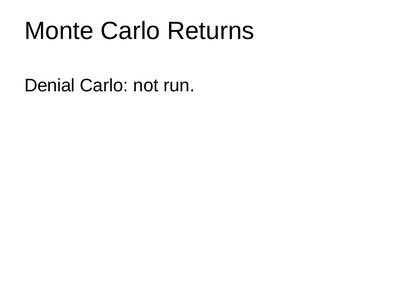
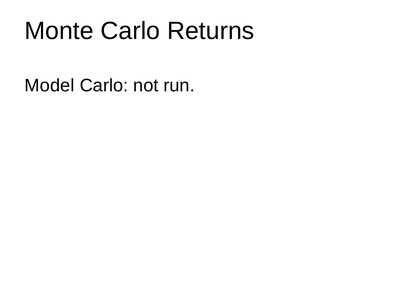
Denial: Denial -> Model
